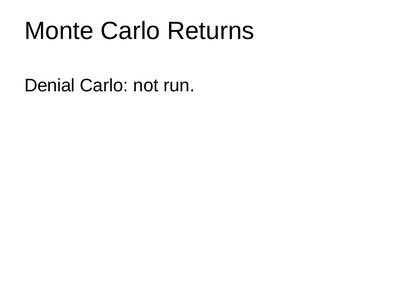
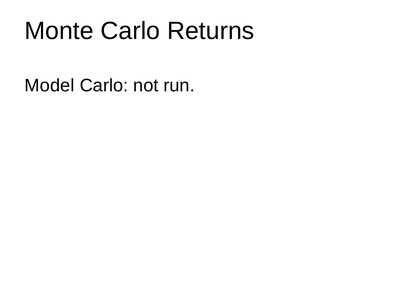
Denial: Denial -> Model
